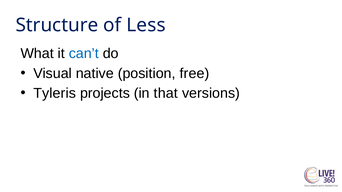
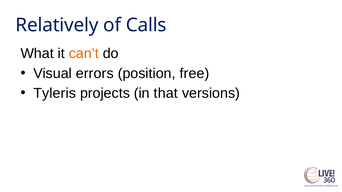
Structure: Structure -> Relatively
Less: Less -> Calls
can’t colour: blue -> orange
native: native -> errors
